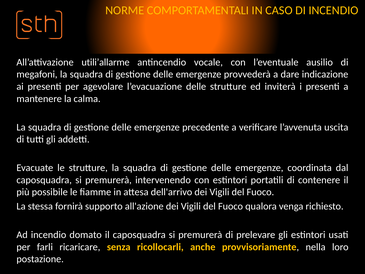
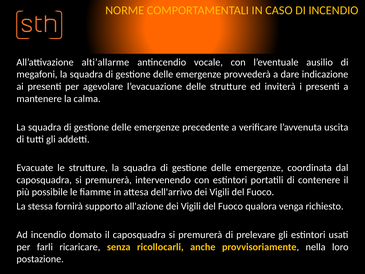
utili’allarme: utili’allarme -> alti’allarme
